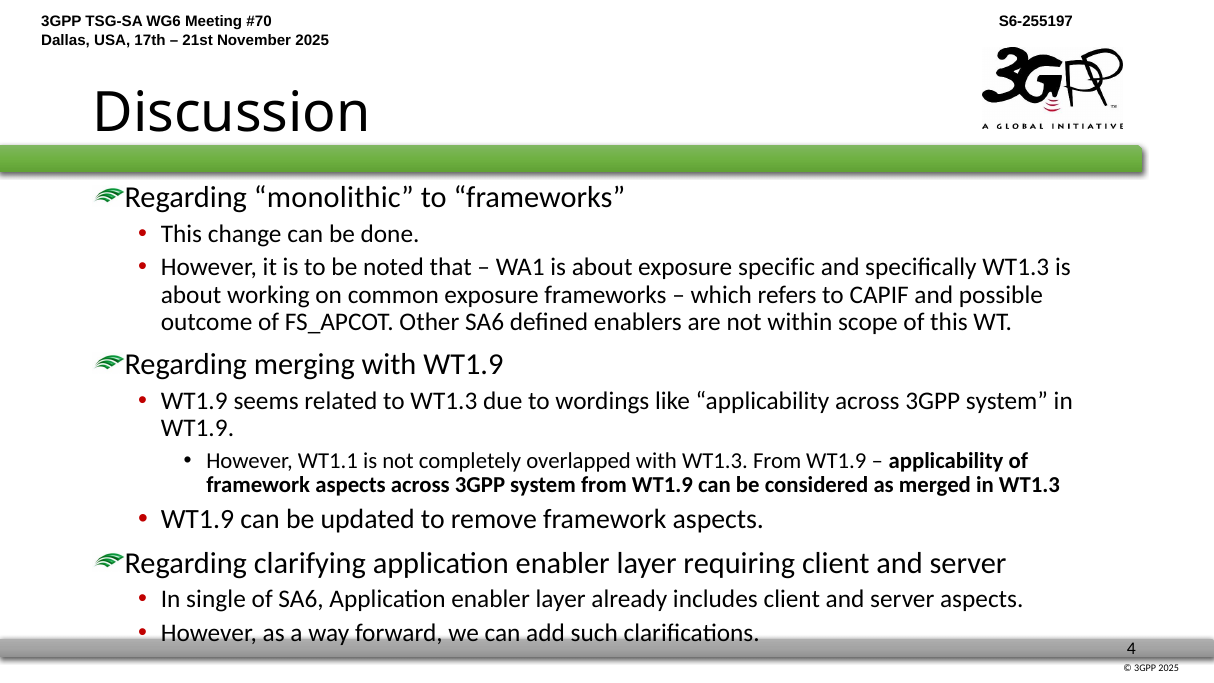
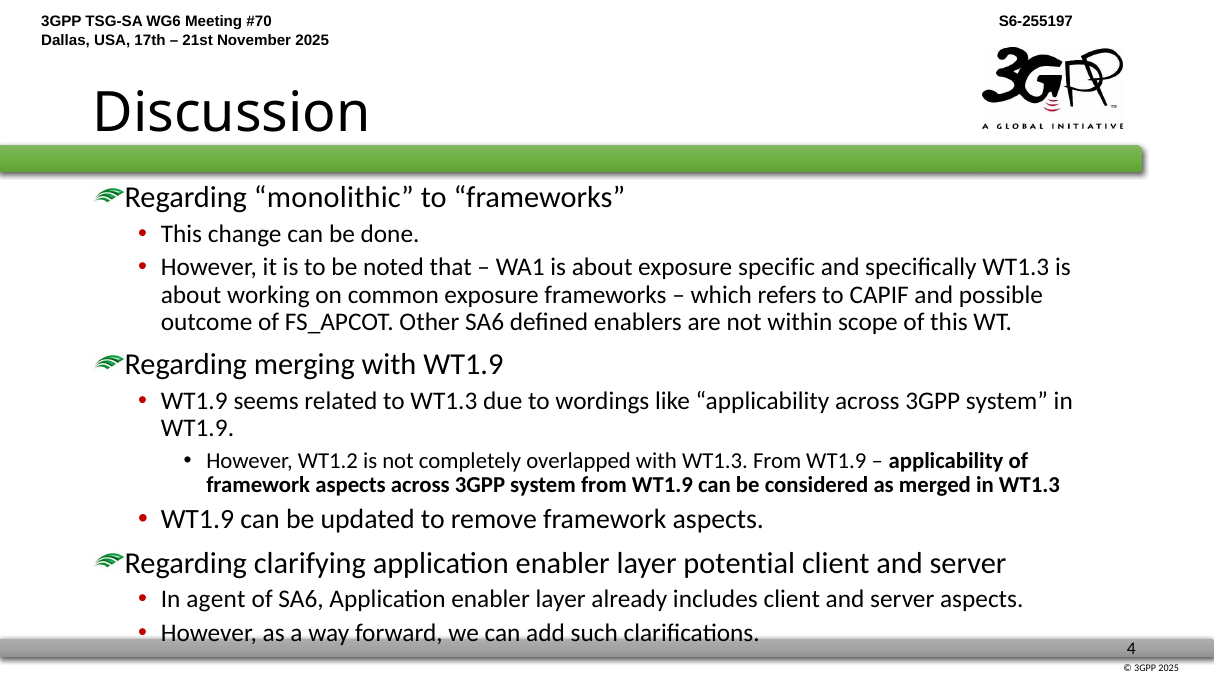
WT1.1: WT1.1 -> WT1.2
requiring: requiring -> potential
single: single -> agent
